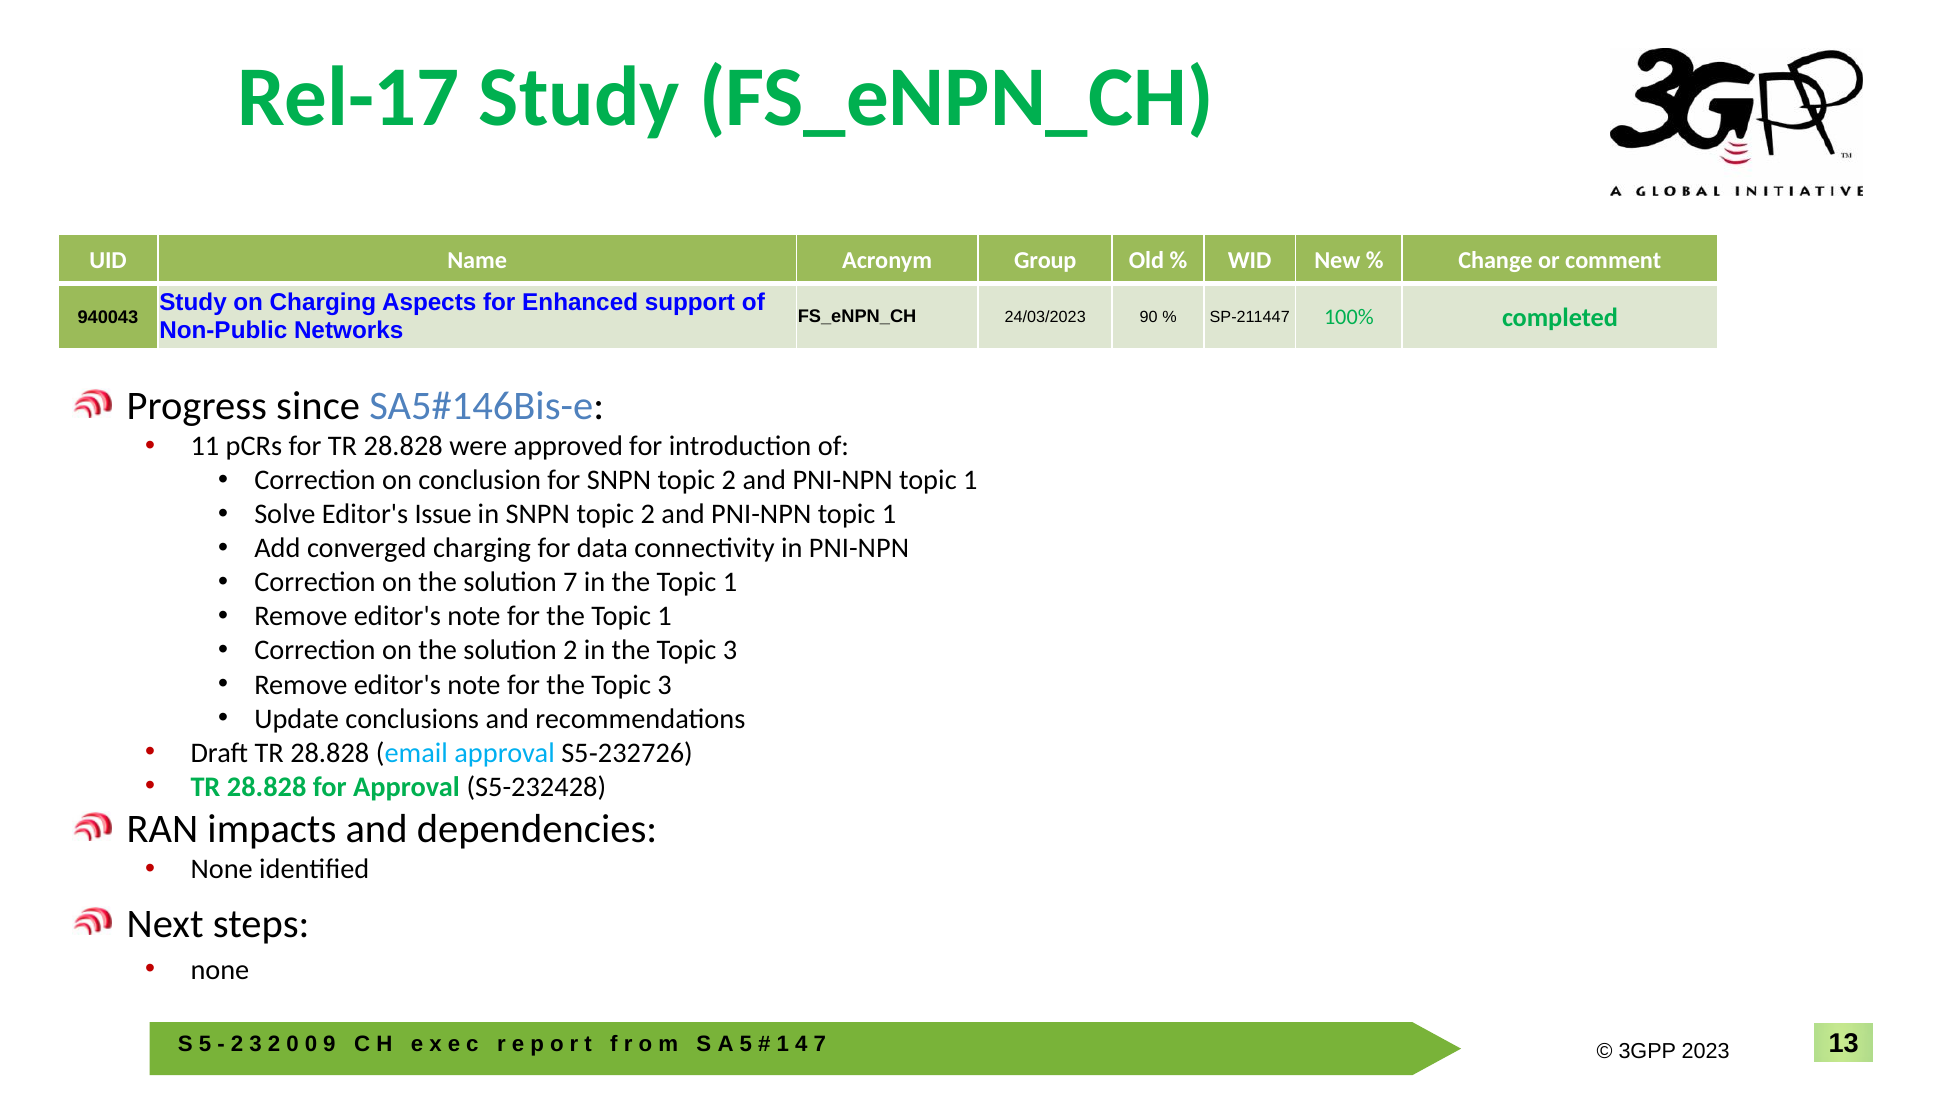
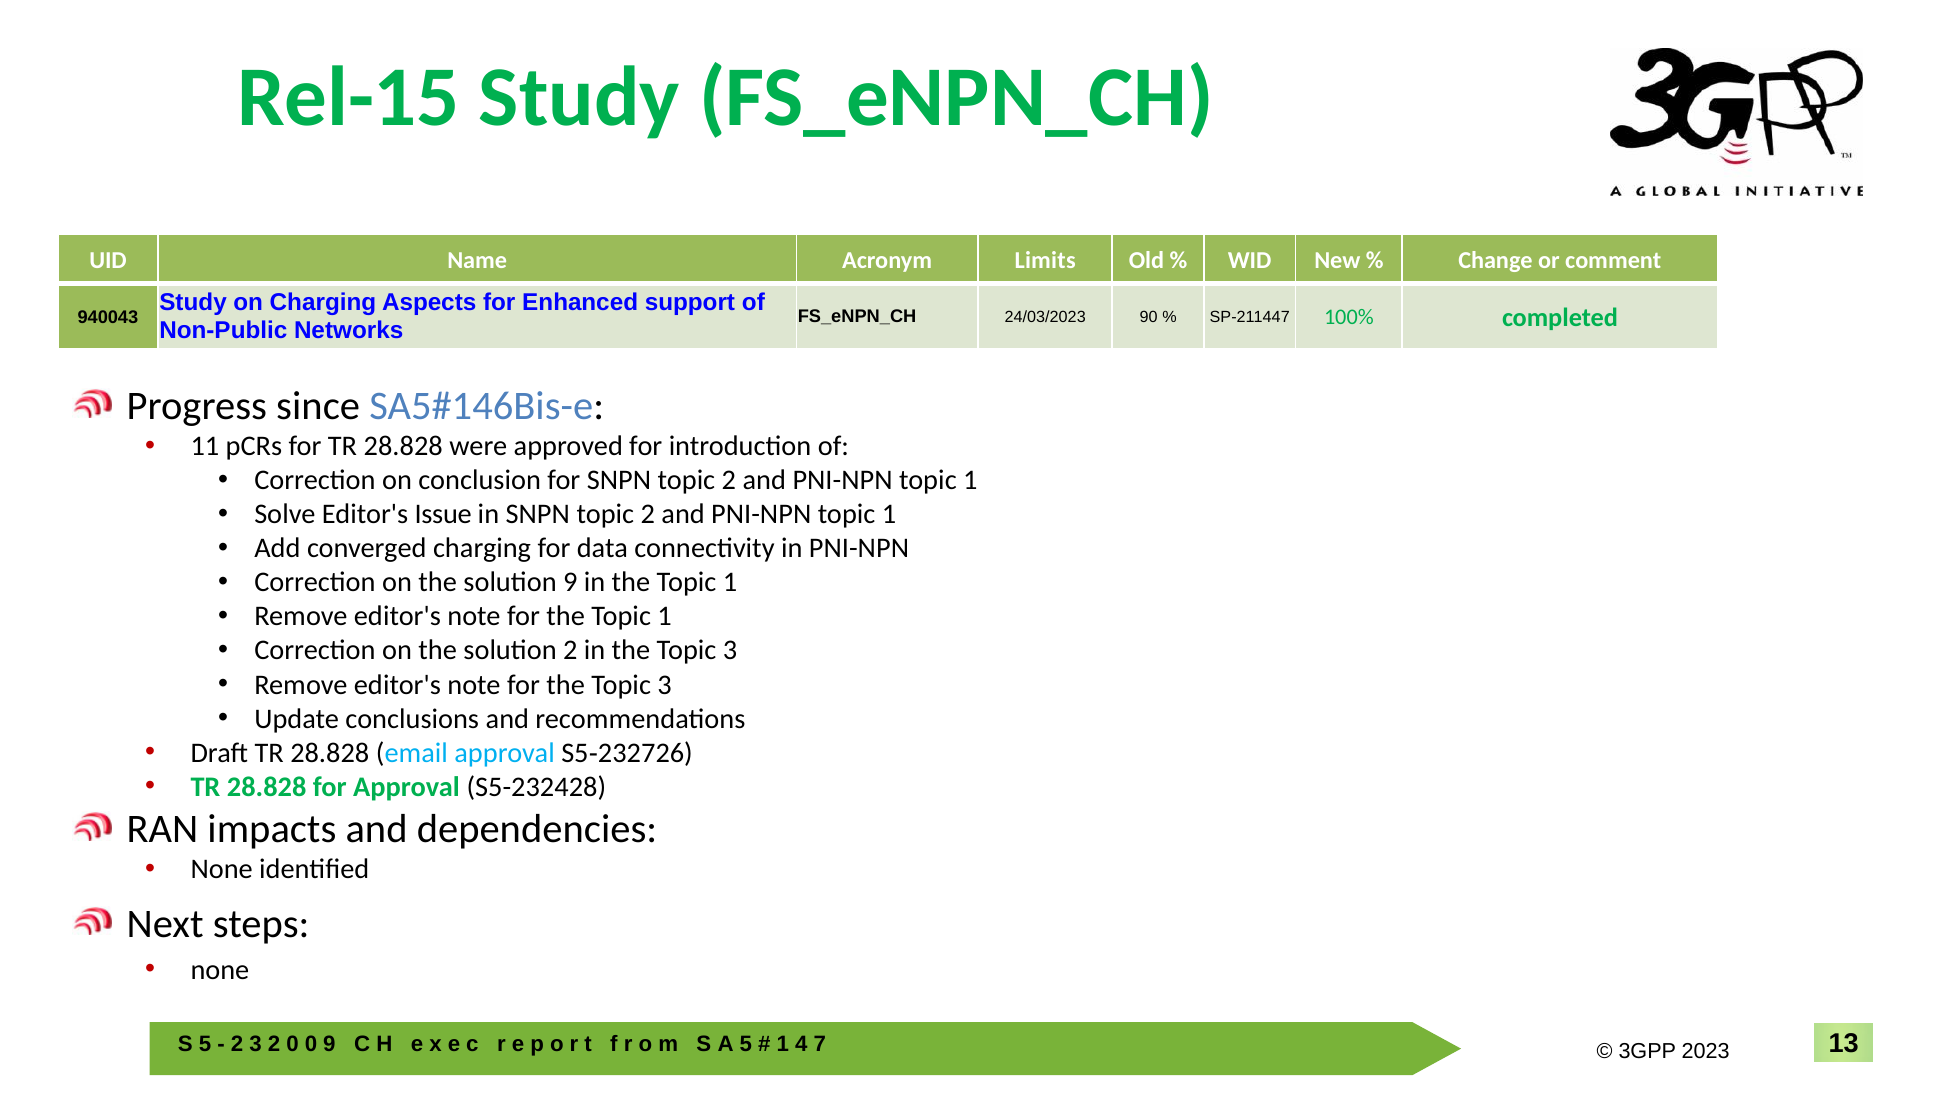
Rel-17: Rel-17 -> Rel-15
Group: Group -> Limits
solution 7: 7 -> 9
